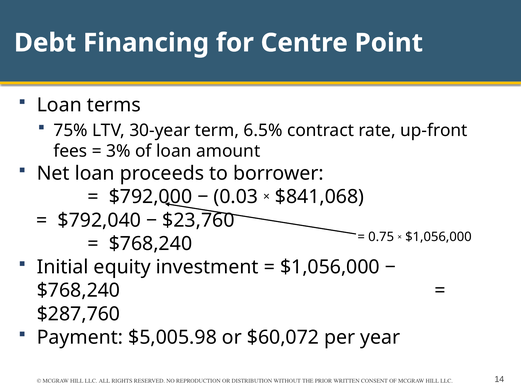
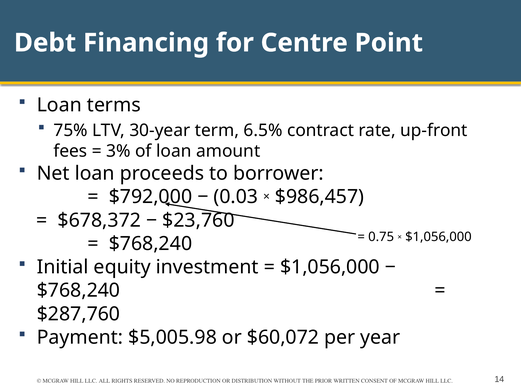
$841,068: $841,068 -> $986,457
$792,040: $792,040 -> $678,372
